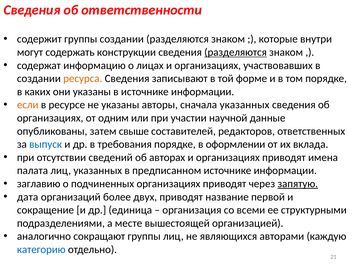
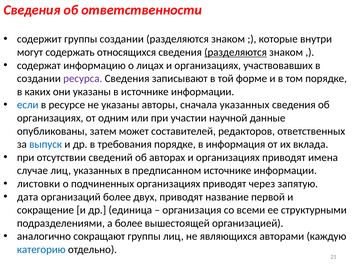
конструкции: конструкции -> относящихся
ресурса colour: orange -> purple
если colour: orange -> blue
свыше: свыше -> может
оформлении: оформлении -> информация
палата: палата -> случае
заглавию: заглавию -> листовки
запятую underline: present -> none
а месте: месте -> более
